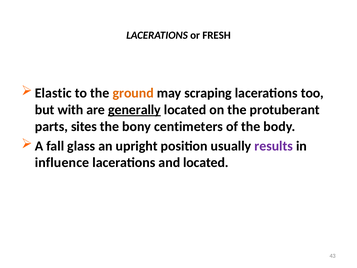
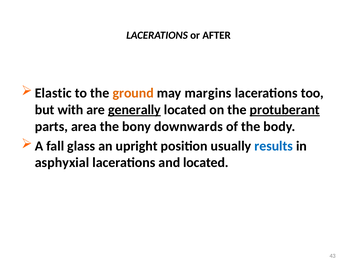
FRESH: FRESH -> AFTER
scraping: scraping -> margins
protuberant underline: none -> present
sites: sites -> area
centimeters: centimeters -> downwards
results colour: purple -> blue
influence: influence -> asphyxial
